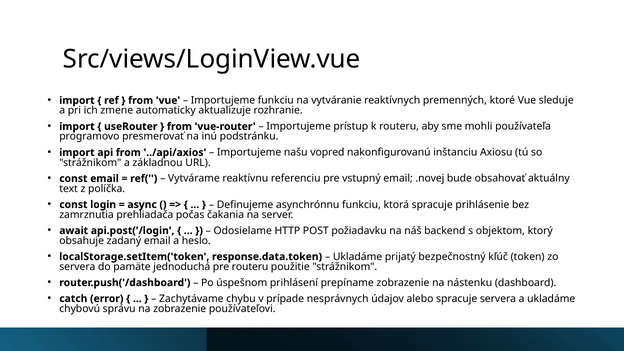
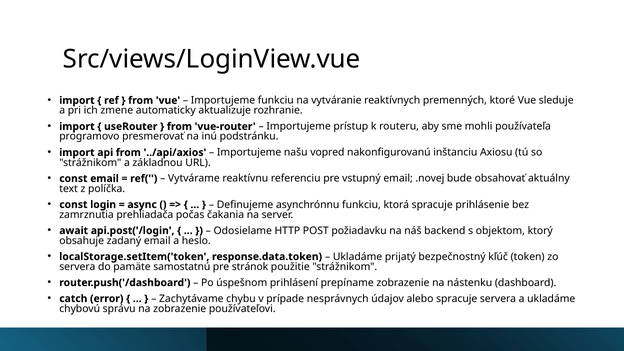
jednoduchá: jednoduchá -> samostatnú
pre routeru: routeru -> stránok
